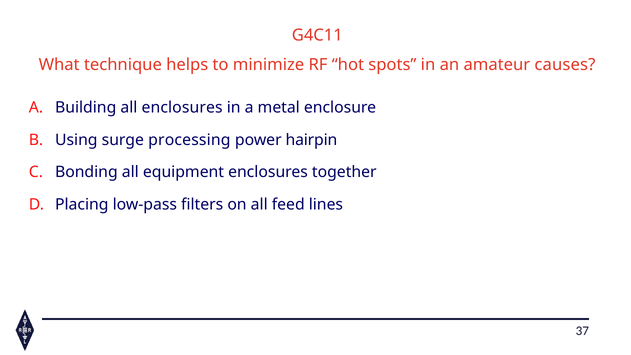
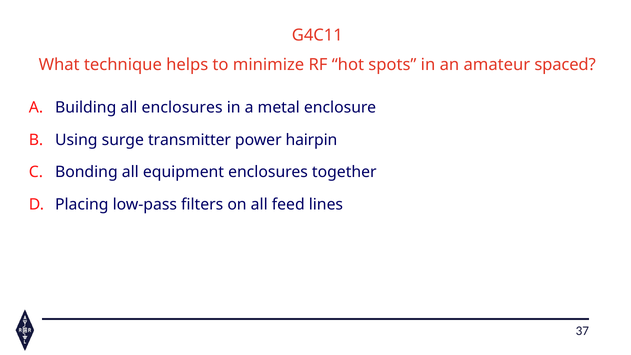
causes: causes -> spaced
processing: processing -> transmitter
